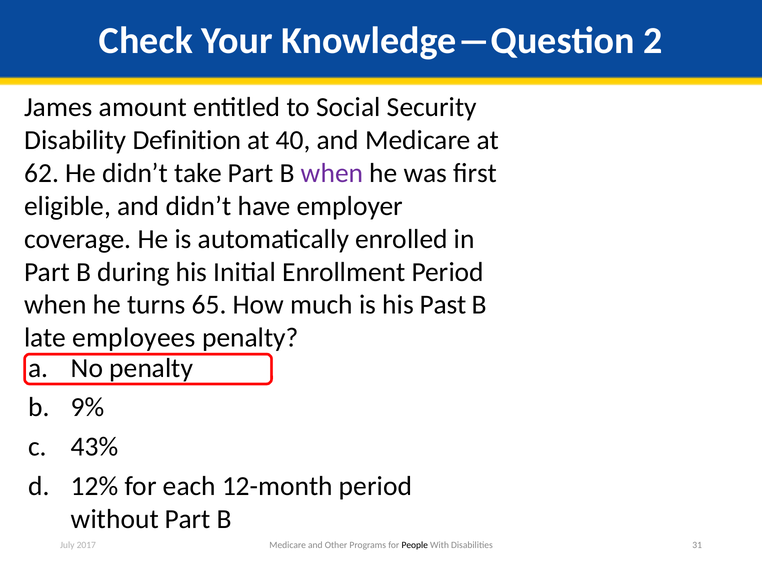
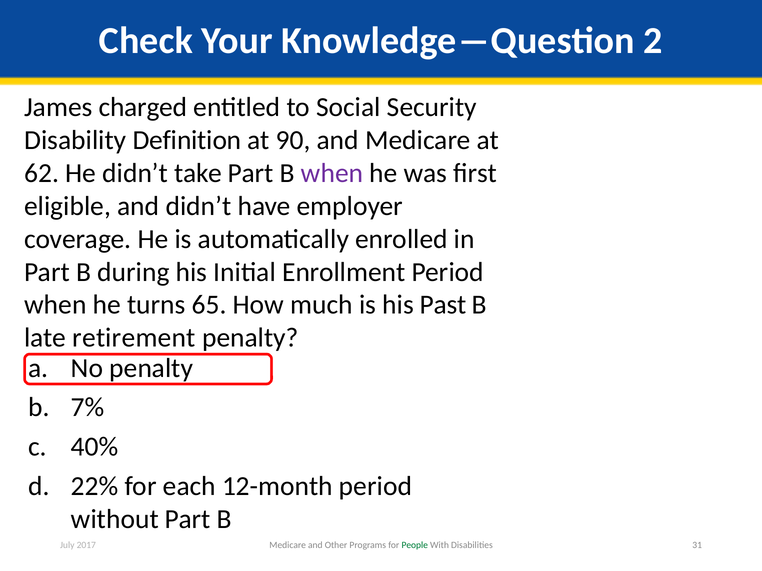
amount: amount -> charged
40: 40 -> 90
employees: employees -> retirement
9%: 9% -> 7%
43%: 43% -> 40%
12%: 12% -> 22%
People colour: black -> green
